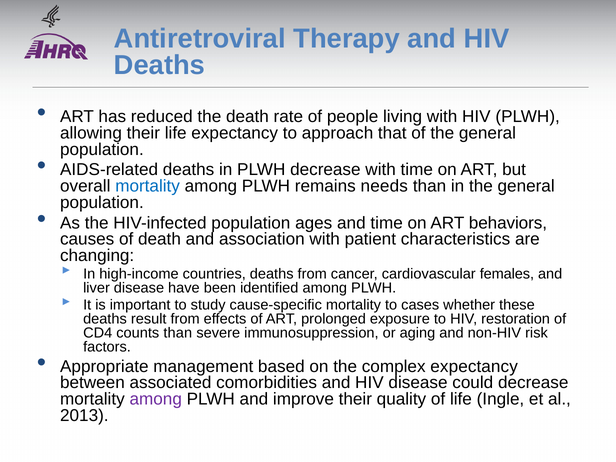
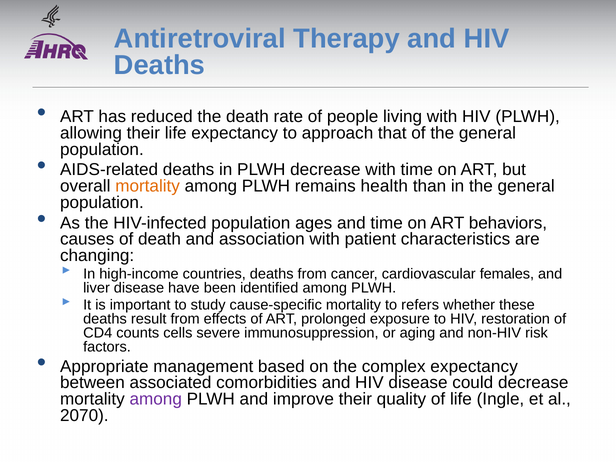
mortality at (148, 186) colour: blue -> orange
needs: needs -> health
cases: cases -> refers
counts than: than -> cells
2013: 2013 -> 2070
